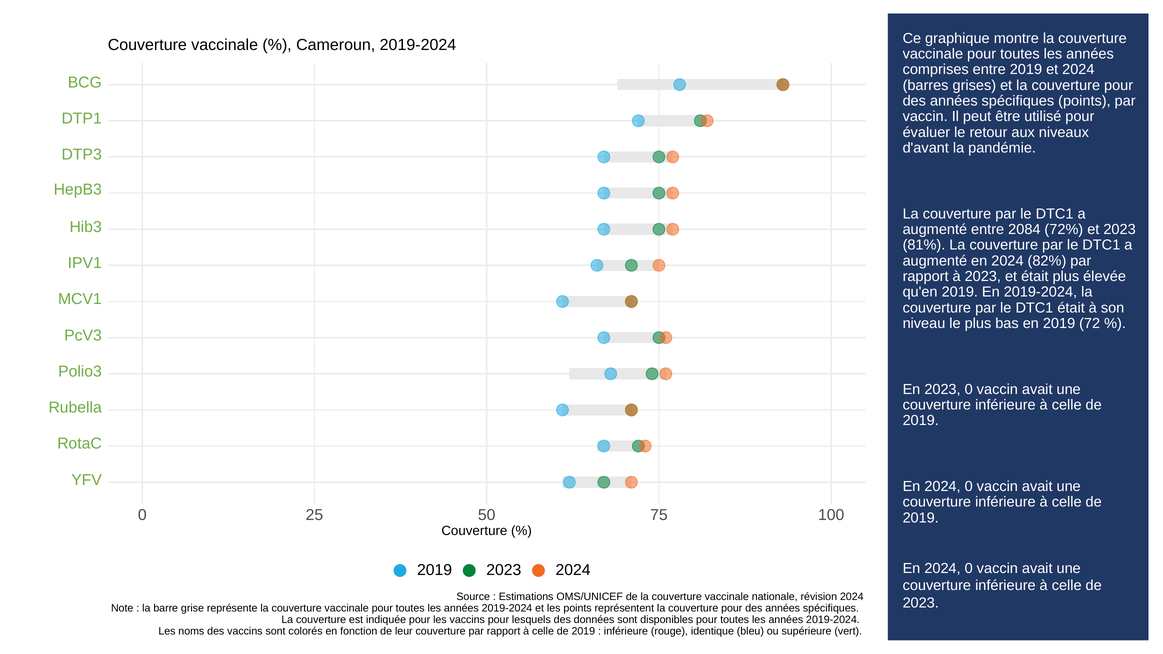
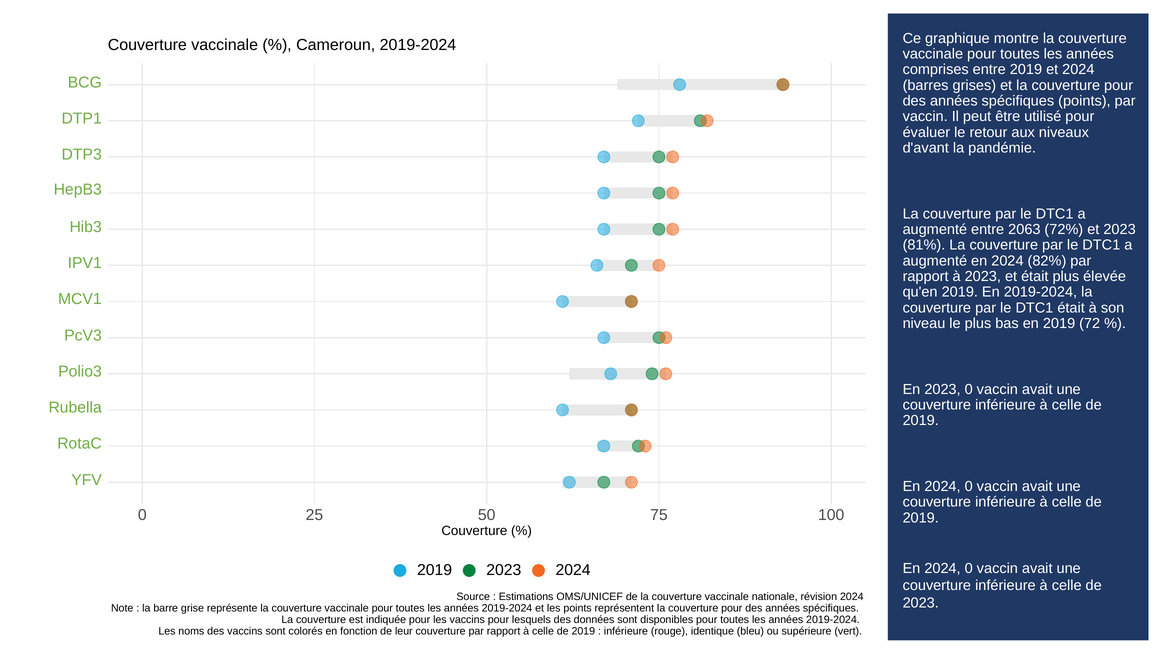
2084: 2084 -> 2063
